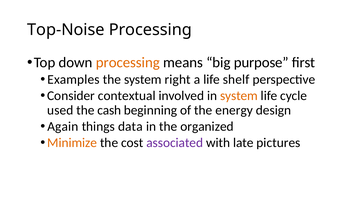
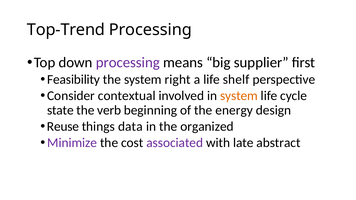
Top-Noise: Top-Noise -> Top-Trend
processing at (128, 63) colour: orange -> purple
purpose: purpose -> supplier
Examples: Examples -> Feasibility
used: used -> state
cash: cash -> verb
Again: Again -> Reuse
Minimize colour: orange -> purple
pictures: pictures -> abstract
